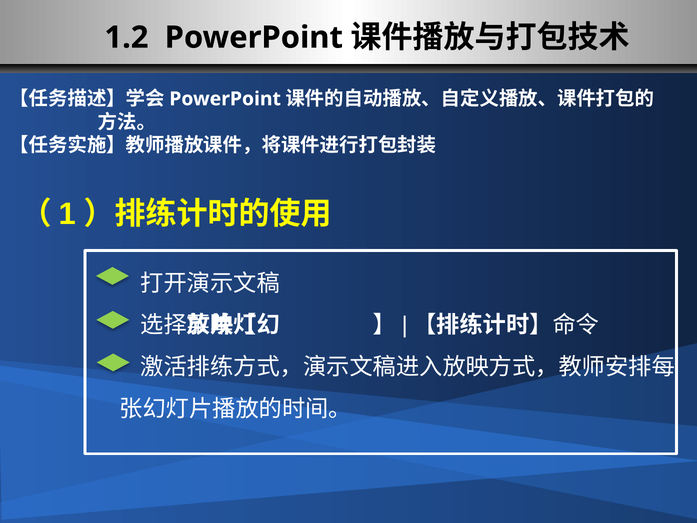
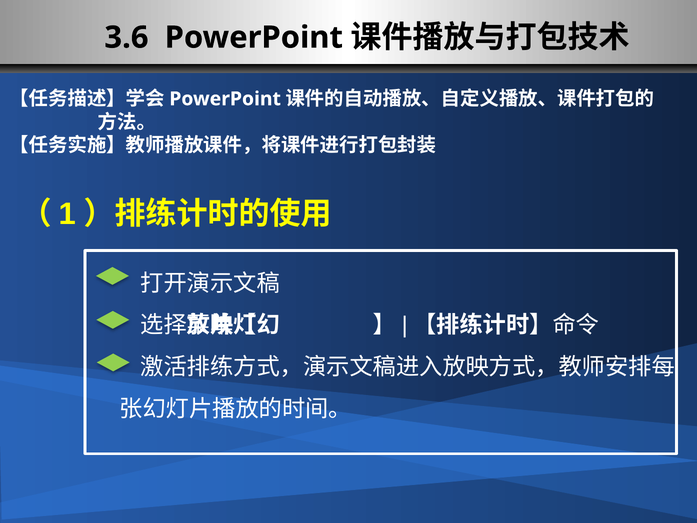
1.2: 1.2 -> 3.6
